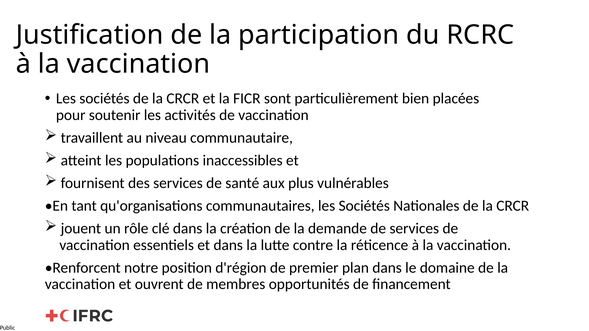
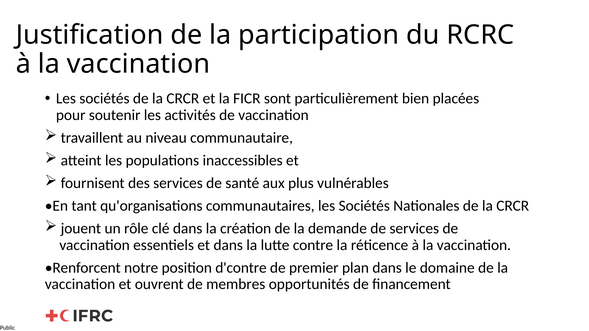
d'région: d'région -> d'contre
